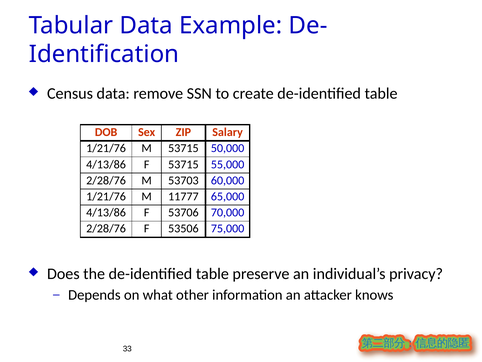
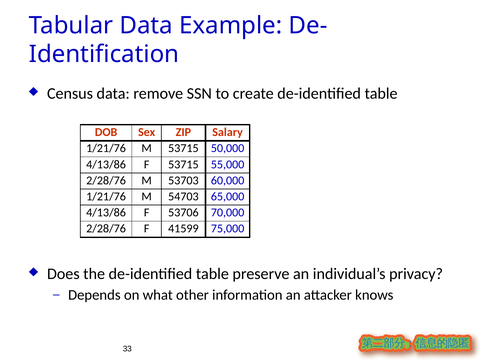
11777: 11777 -> 54703
53506: 53506 -> 41599
